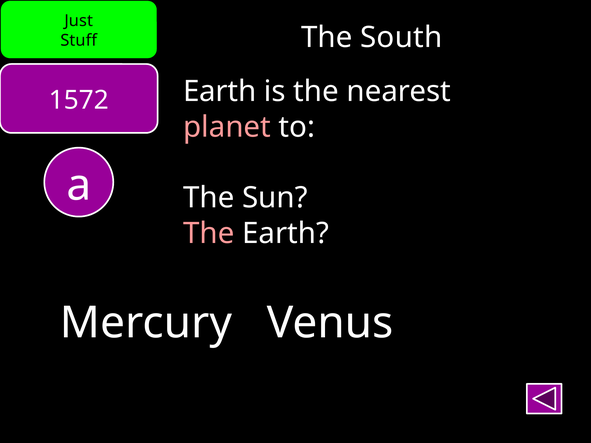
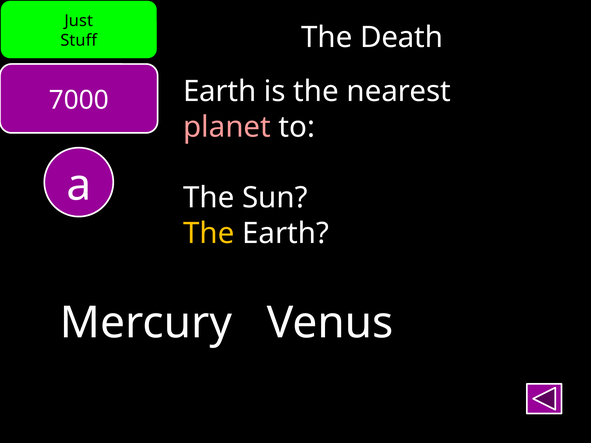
South: South -> Death
1572: 1572 -> 7000
The at (209, 233) colour: pink -> yellow
